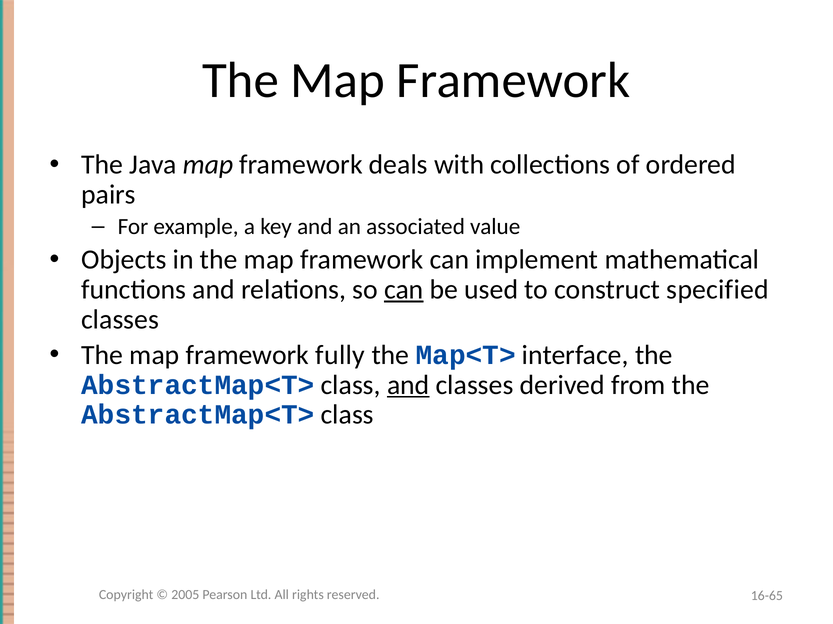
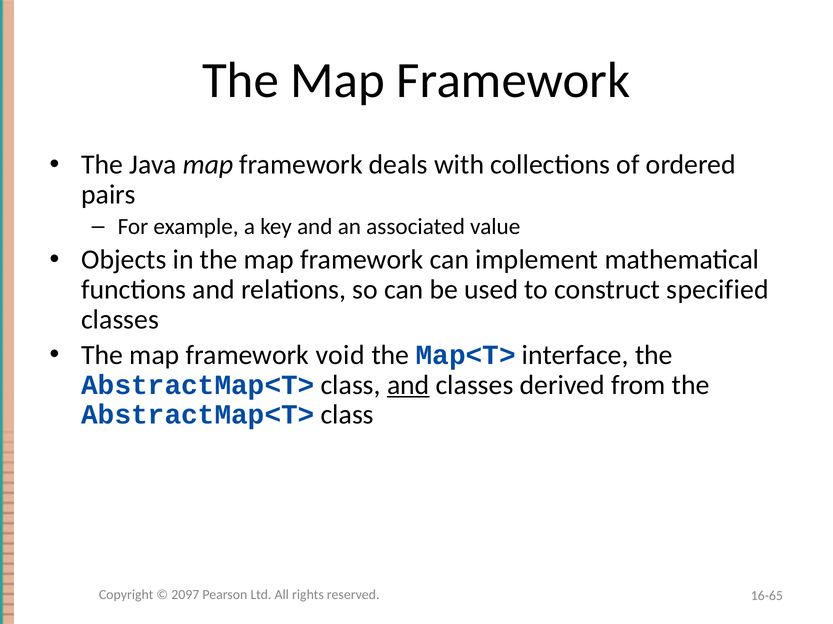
can at (404, 290) underline: present -> none
fully: fully -> void
2005: 2005 -> 2097
